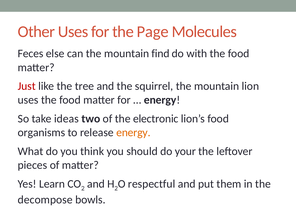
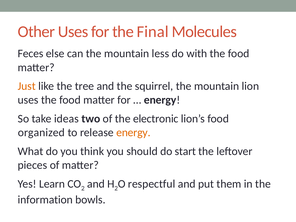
Page: Page -> Final
find: find -> less
Just colour: red -> orange
organisms: organisms -> organized
your: your -> start
decompose: decompose -> information
